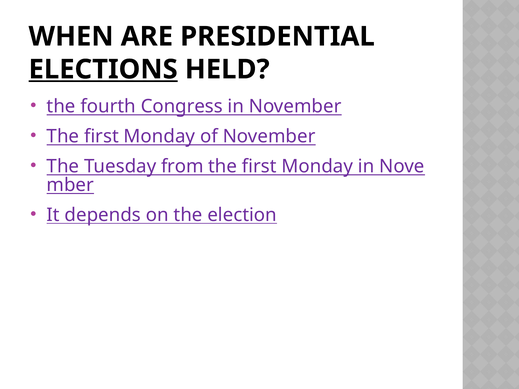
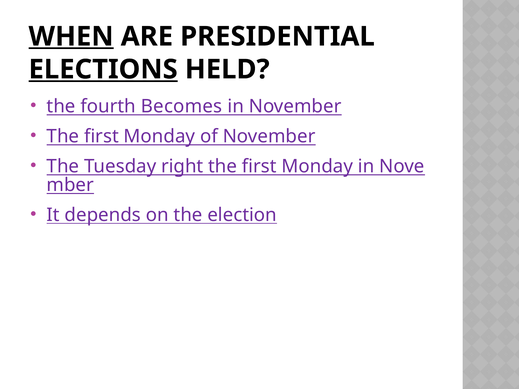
WHEN underline: none -> present
Congress: Congress -> Becomes
from: from -> right
